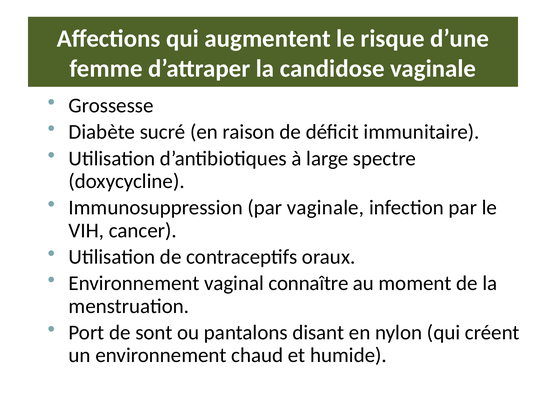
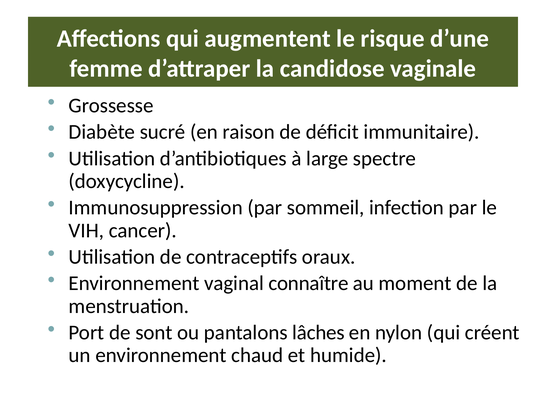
par vaginale: vaginale -> sommeil
disant: disant -> lâches
